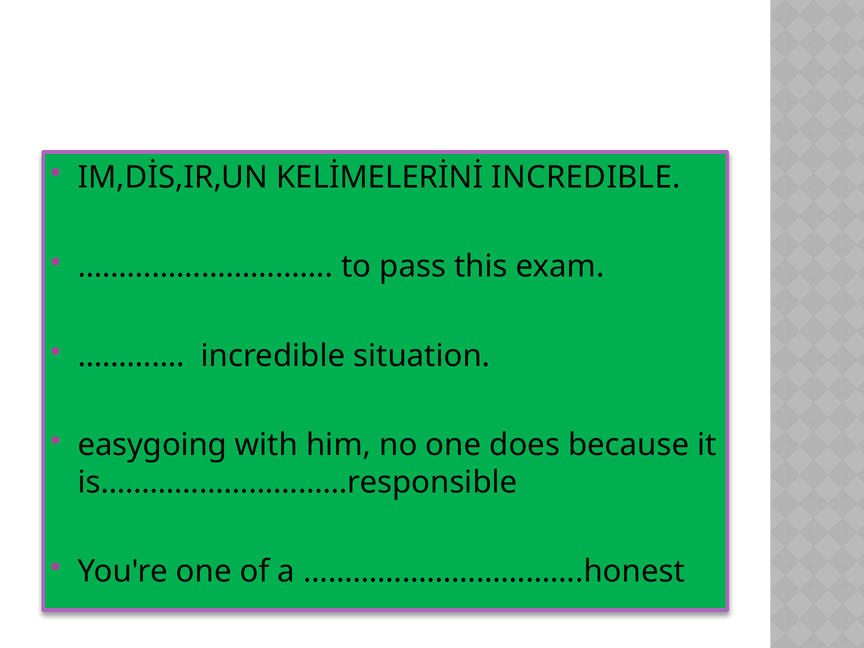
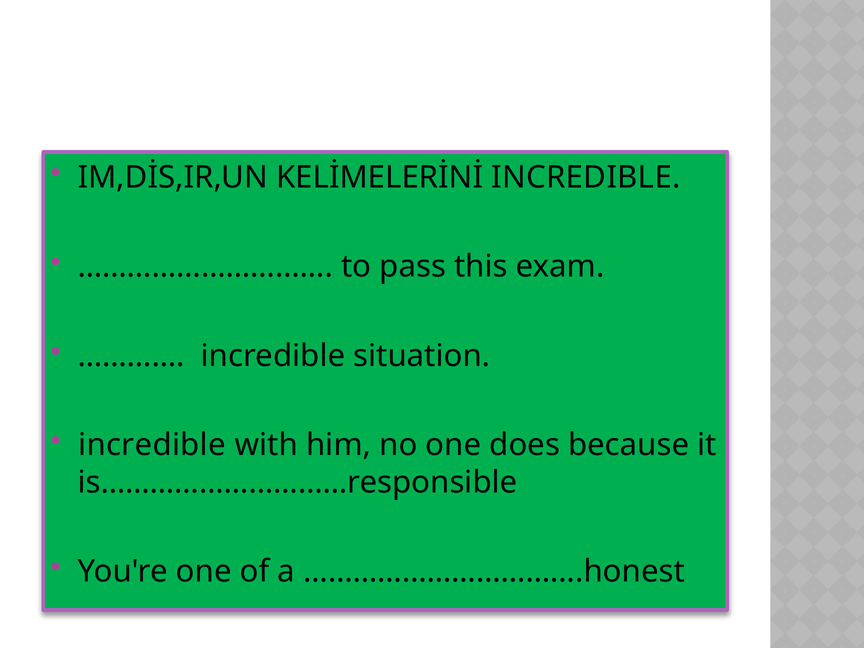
easygoing at (152, 445): easygoing -> incredible
